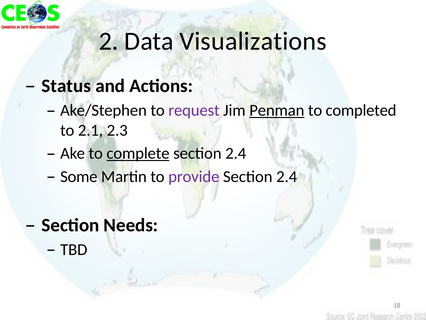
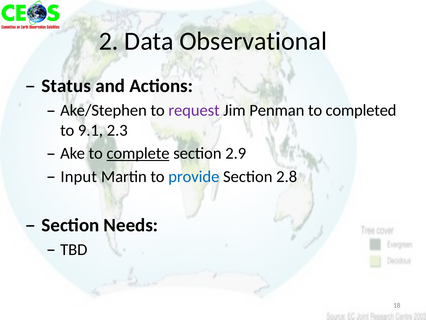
Visualizations: Visualizations -> Observational
Penman underline: present -> none
2.1: 2.1 -> 9.1
2.4 at (236, 153): 2.4 -> 2.9
Some: Some -> Input
provide colour: purple -> blue
2.4 at (287, 176): 2.4 -> 2.8
